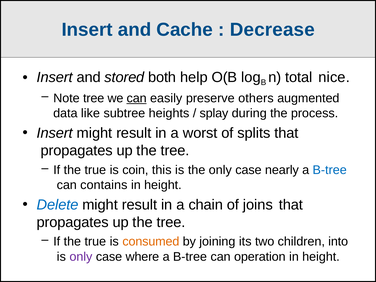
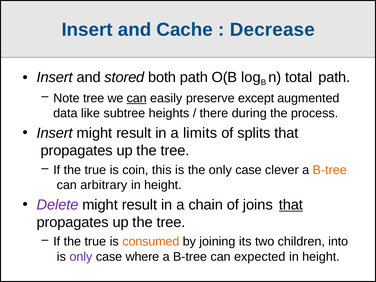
both help: help -> path
total nice: nice -> path
others: others -> except
splay: splay -> there
worst: worst -> limits
nearly: nearly -> clever
B-tree at (330, 170) colour: blue -> orange
contains: contains -> arbitrary
Delete colour: blue -> purple
that at (291, 205) underline: none -> present
operation: operation -> expected
